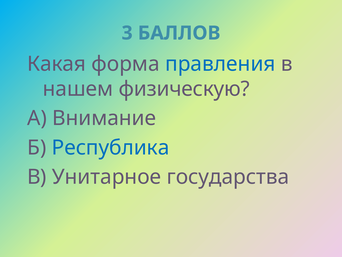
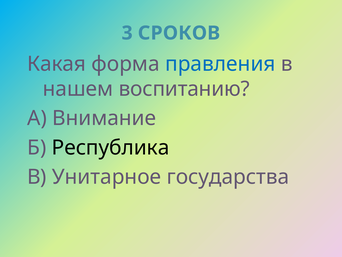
БАЛЛОВ: БАЛЛОВ -> СРОКОВ
физическую: физическую -> воспитанию
Республика colour: blue -> black
